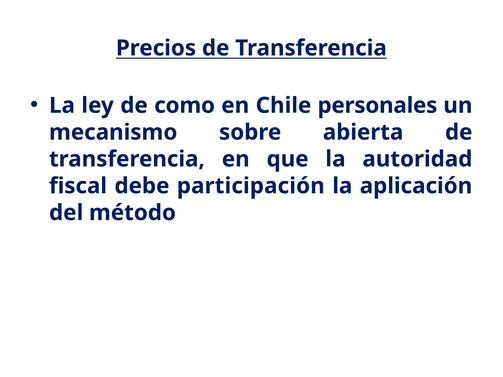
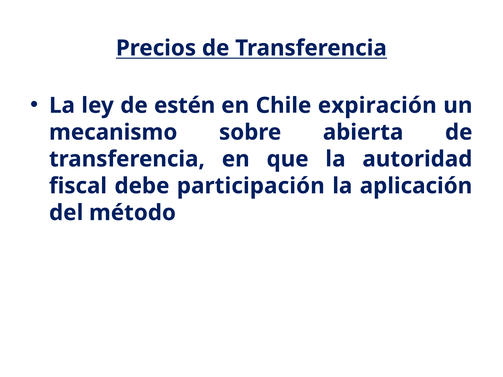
como: como -> estén
personales: personales -> expiración
